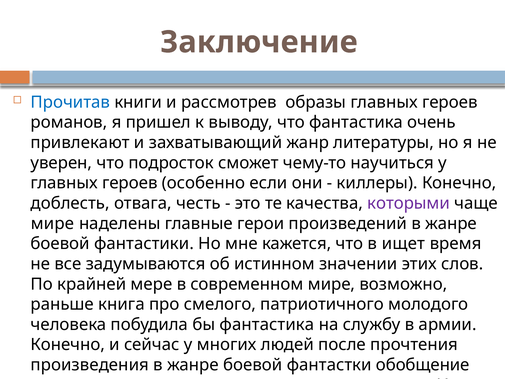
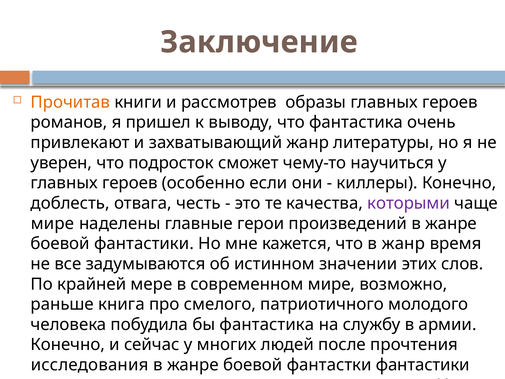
Прочитав colour: blue -> orange
в ищет: ищет -> жанр
произведения: произведения -> исследования
фантастки обобщение: обобщение -> фантастики
